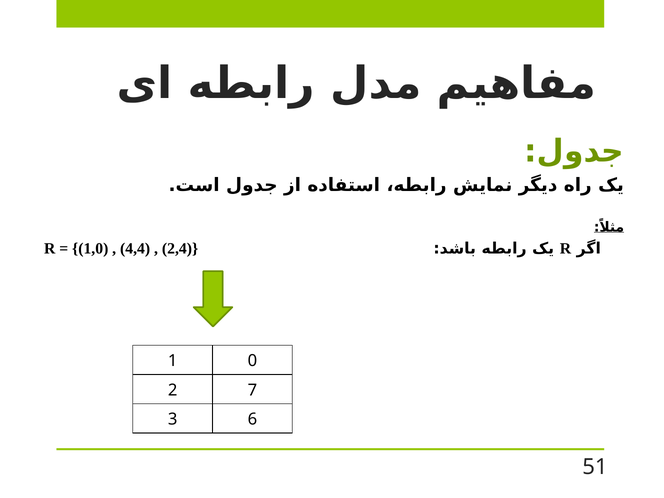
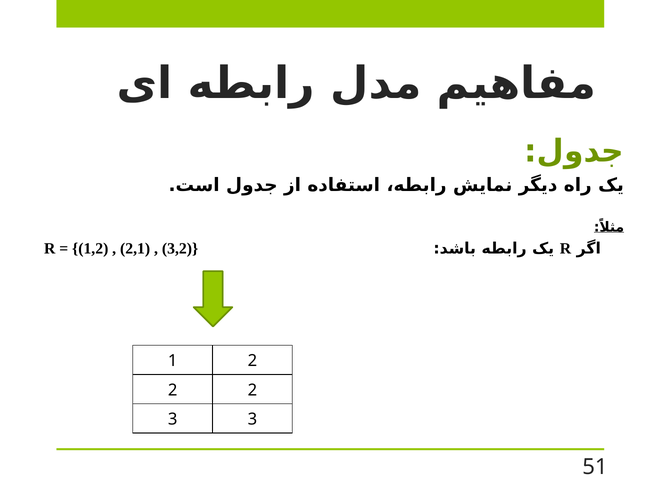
1,0: 1,0 -> 1,2
4,4: 4,4 -> 2,1
2,4: 2,4 -> 3,2
1 0: 0 -> 2
7 at (252, 390): 7 -> 2
3 6: 6 -> 3
